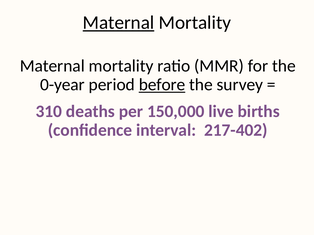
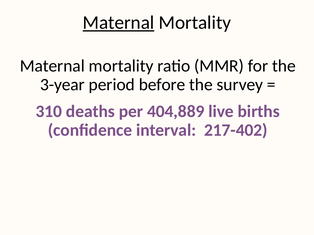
0-year: 0-year -> 3-year
before underline: present -> none
150,000: 150,000 -> 404,889
